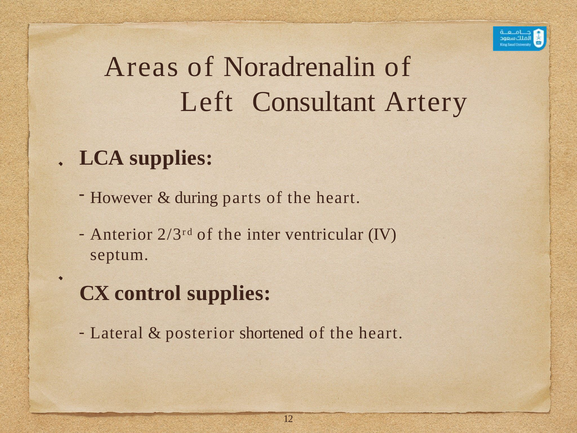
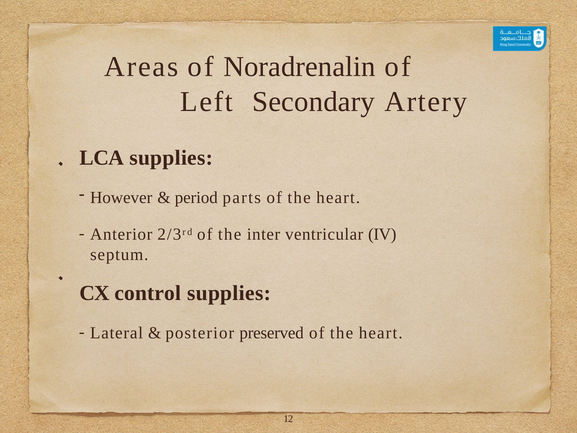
Consultant: Consultant -> Secondary
during: during -> period
shortened: shortened -> preserved
